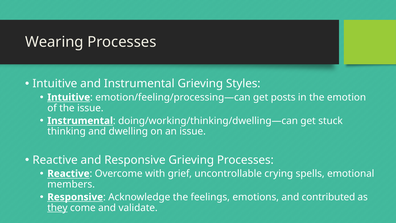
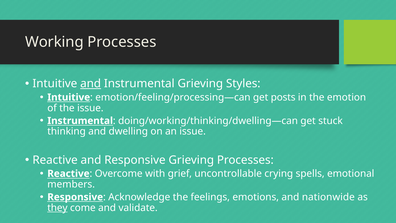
Wearing: Wearing -> Working
and at (91, 84) underline: none -> present
contributed: contributed -> nationwide
